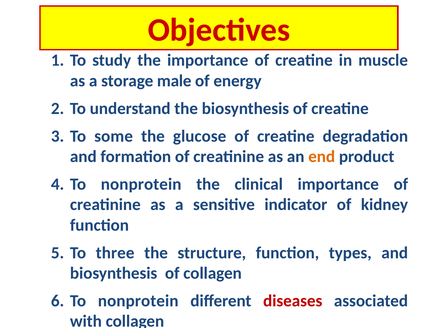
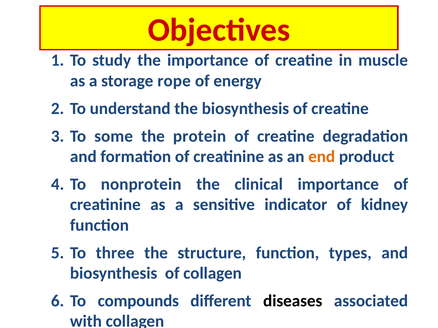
male: male -> rope
glucose: glucose -> protein
nonprotein at (138, 301): nonprotein -> compounds
diseases colour: red -> black
